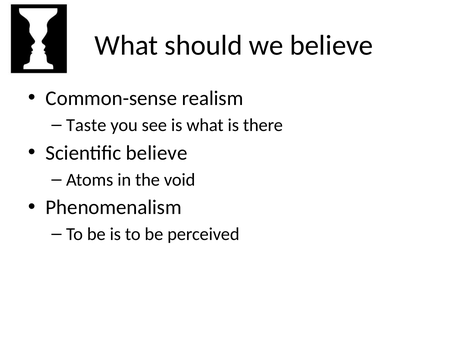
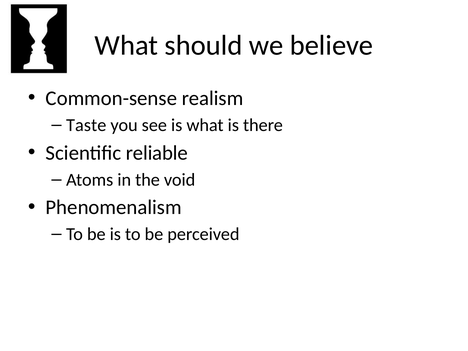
Scientific believe: believe -> reliable
